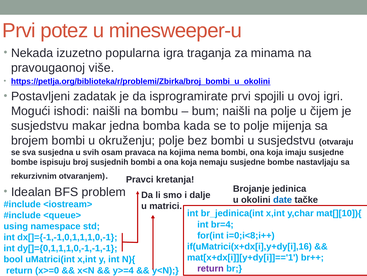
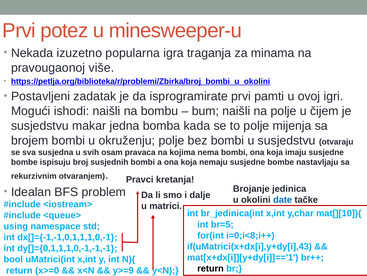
spojili: spojili -> pamti
br=4: br=4 -> br=5
if(uMatrici(x+dx[i],y+dy[i],16: if(uMatrici(x+dx[i],y+dy[i],16 -> if(uMatrici(x+dx[i],y+dy[i],43
return at (210, 268) colour: purple -> black
y>=4: y>=4 -> y>=9
